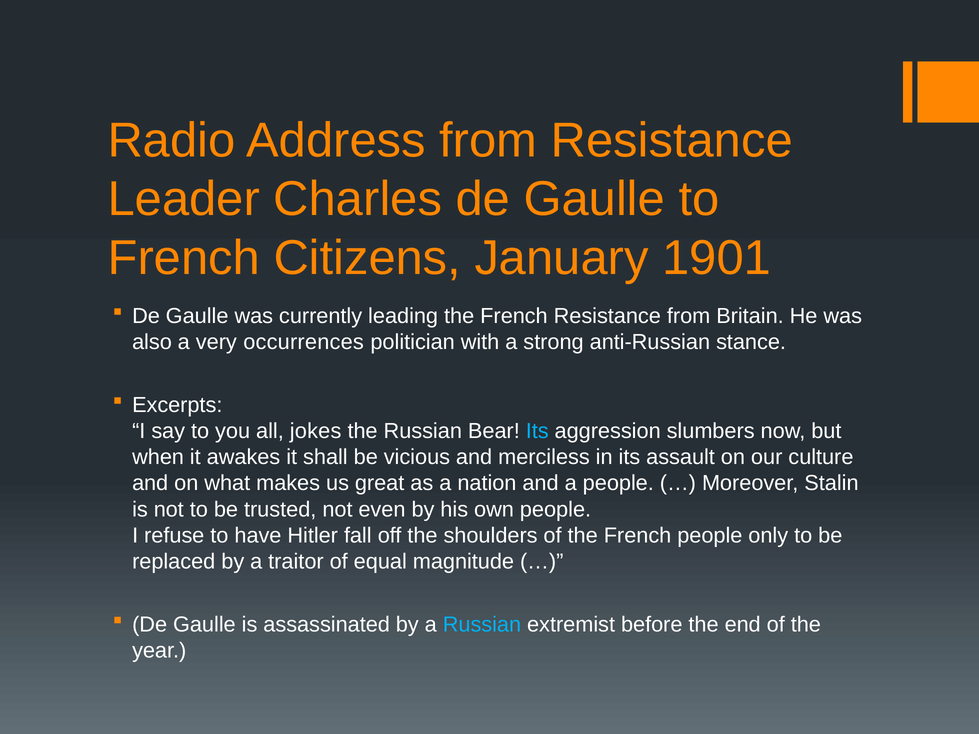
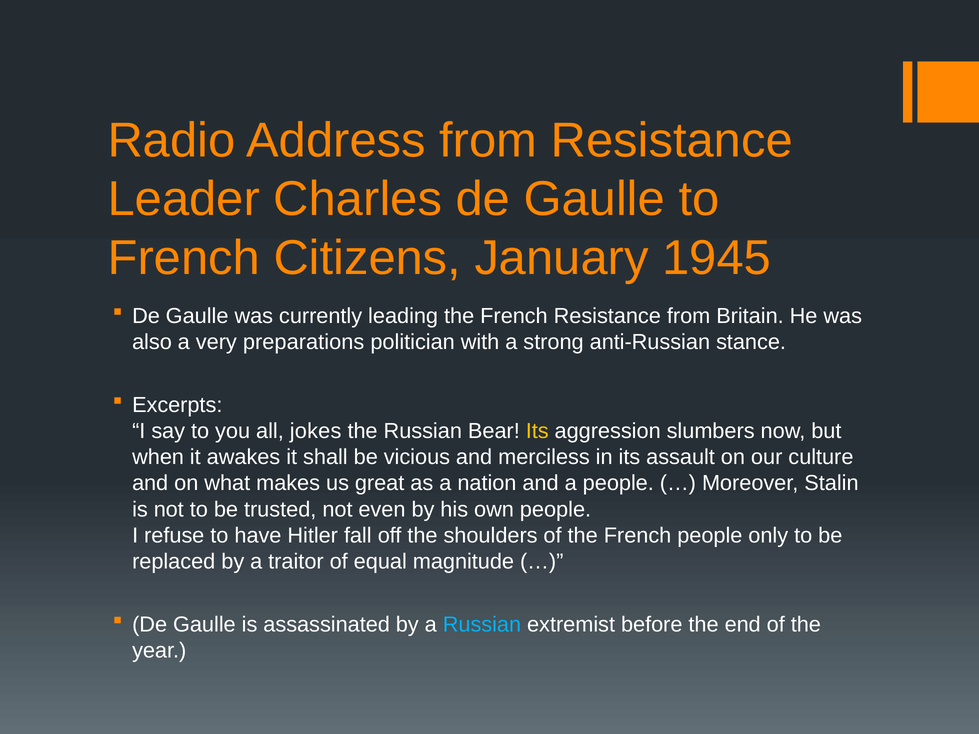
1901: 1901 -> 1945
occurrences: occurrences -> preparations
Its at (537, 431) colour: light blue -> yellow
